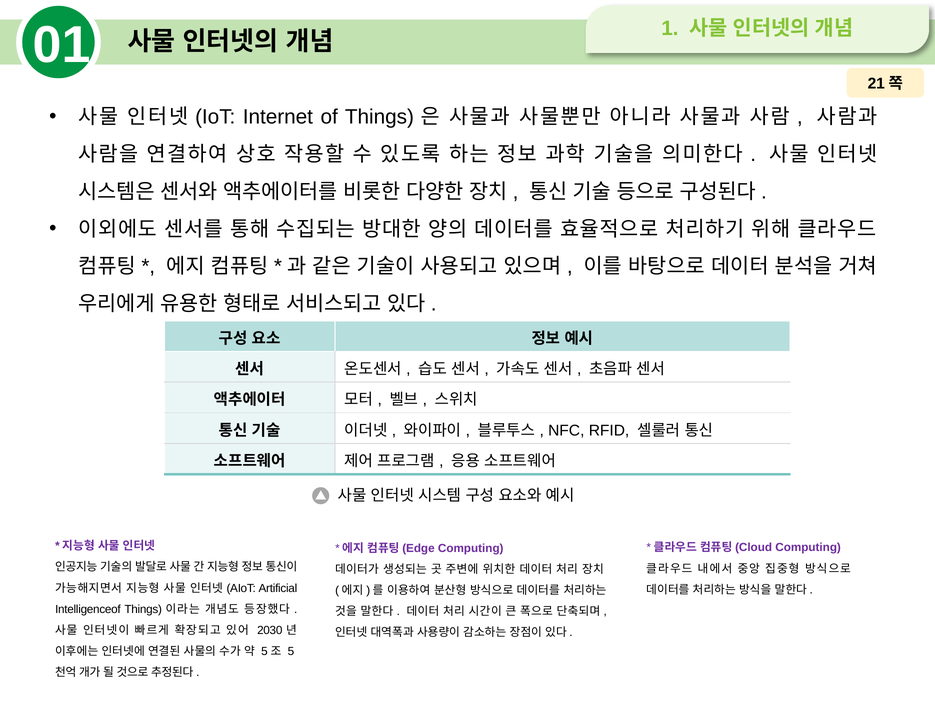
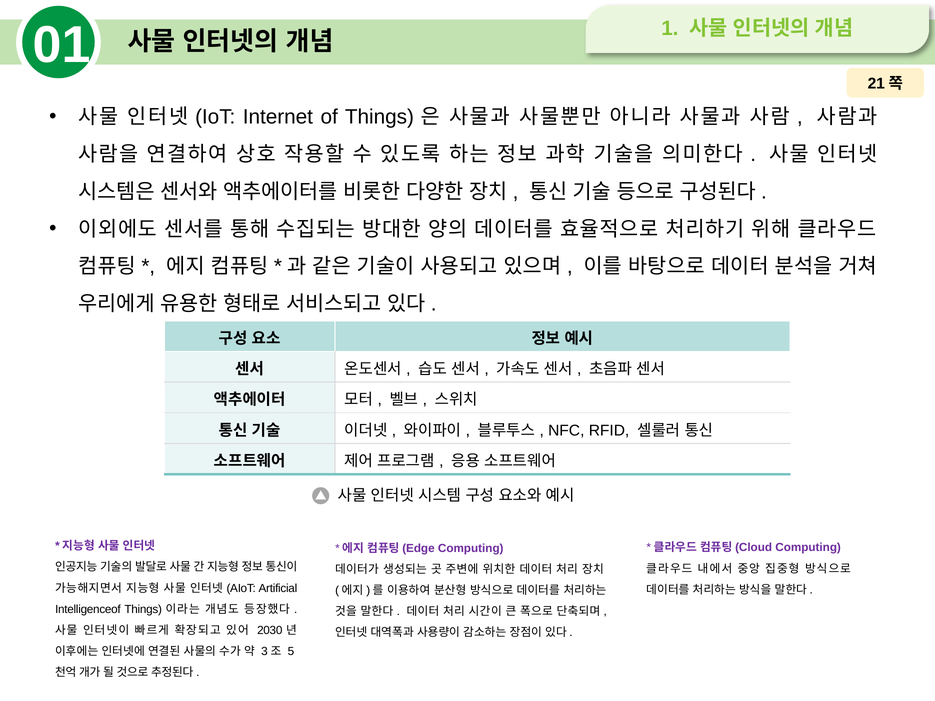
5 at (264, 652): 5 -> 3
